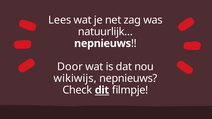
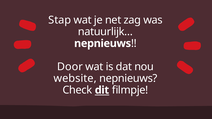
Lees: Lees -> Stap
wikiwijs: wikiwijs -> website
